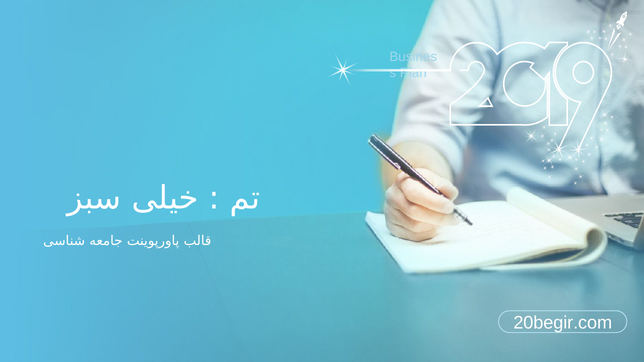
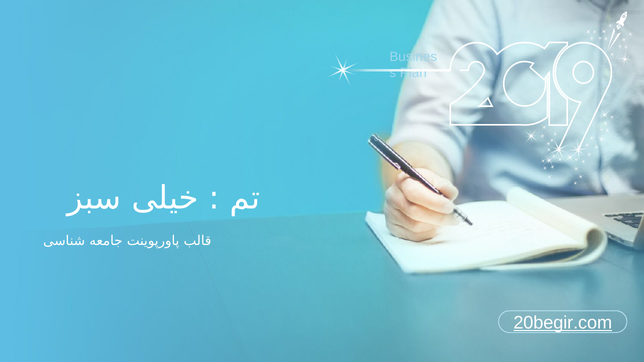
20begir.com underline: none -> present
